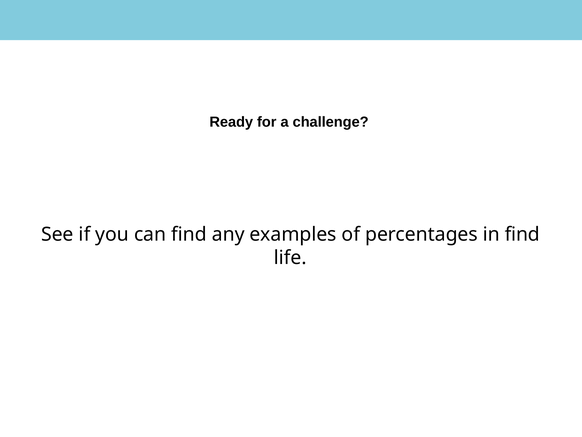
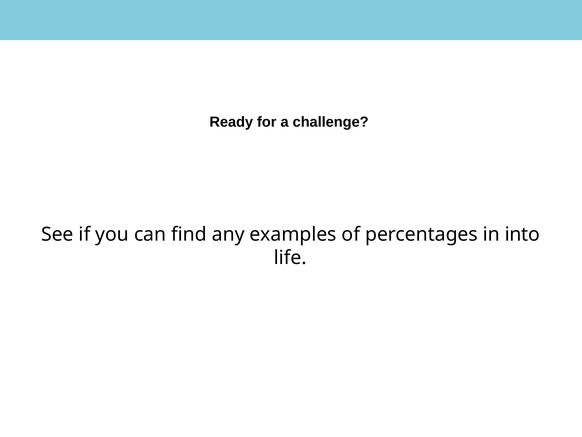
in find: find -> into
